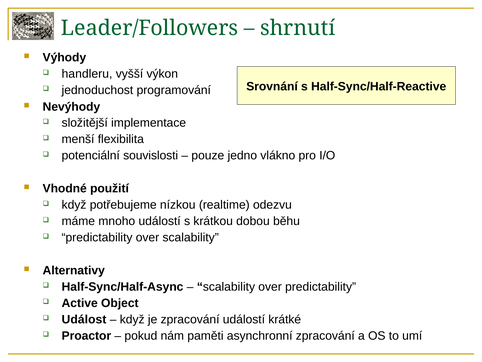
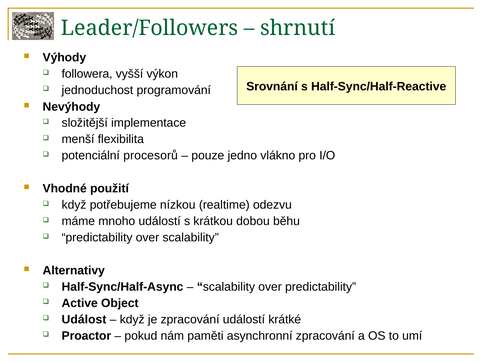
handleru: handleru -> followera
souvislosti: souvislosti -> procesorů
